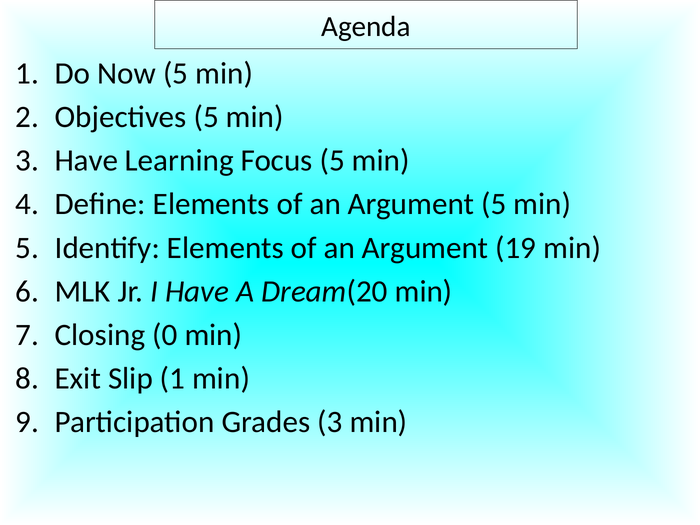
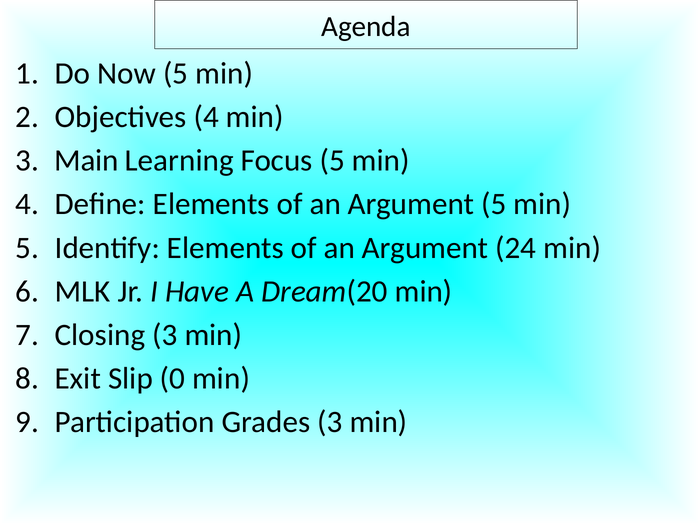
Objectives 5: 5 -> 4
3 Have: Have -> Main
19: 19 -> 24
Closing 0: 0 -> 3
Slip 1: 1 -> 0
